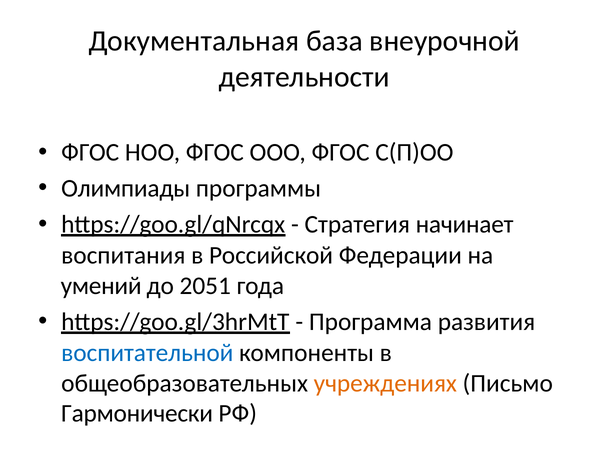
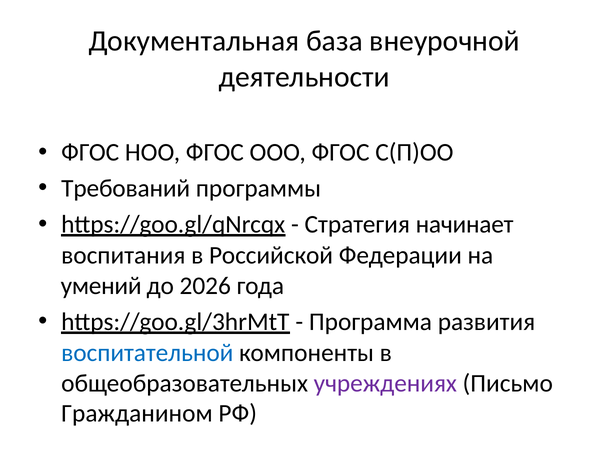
Олимпиады: Олимпиады -> Требований
2051: 2051 -> 2026
учреждениях colour: orange -> purple
Гармонически: Гармонически -> Гражданином
